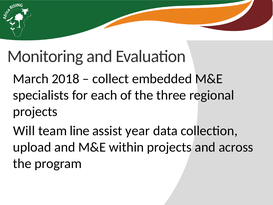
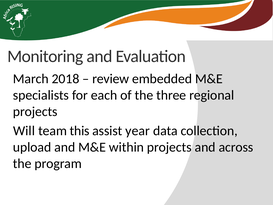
collect: collect -> review
line: line -> this
